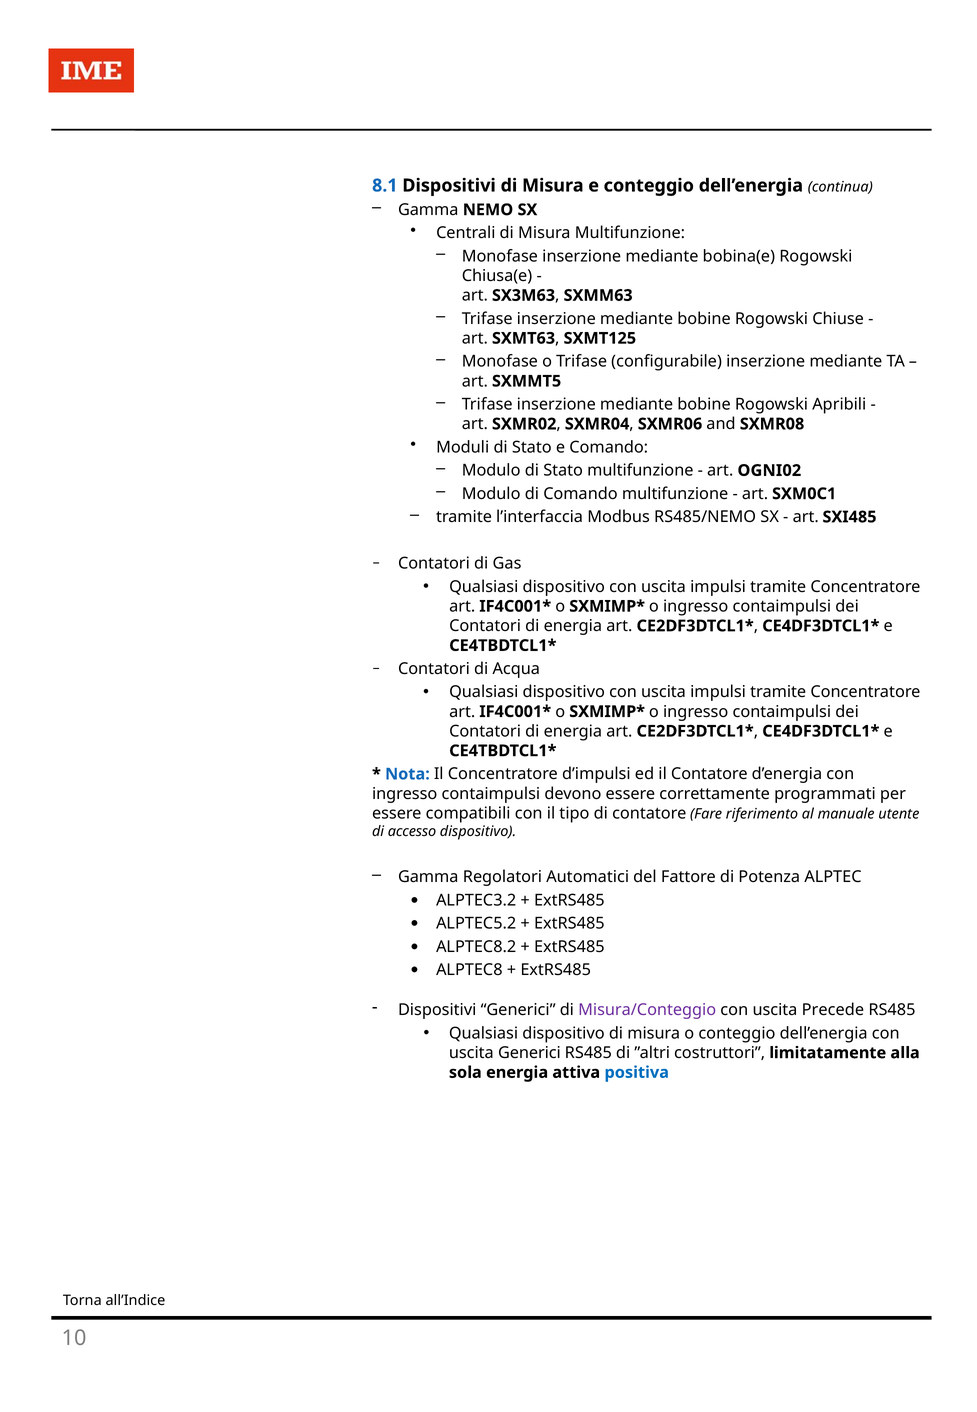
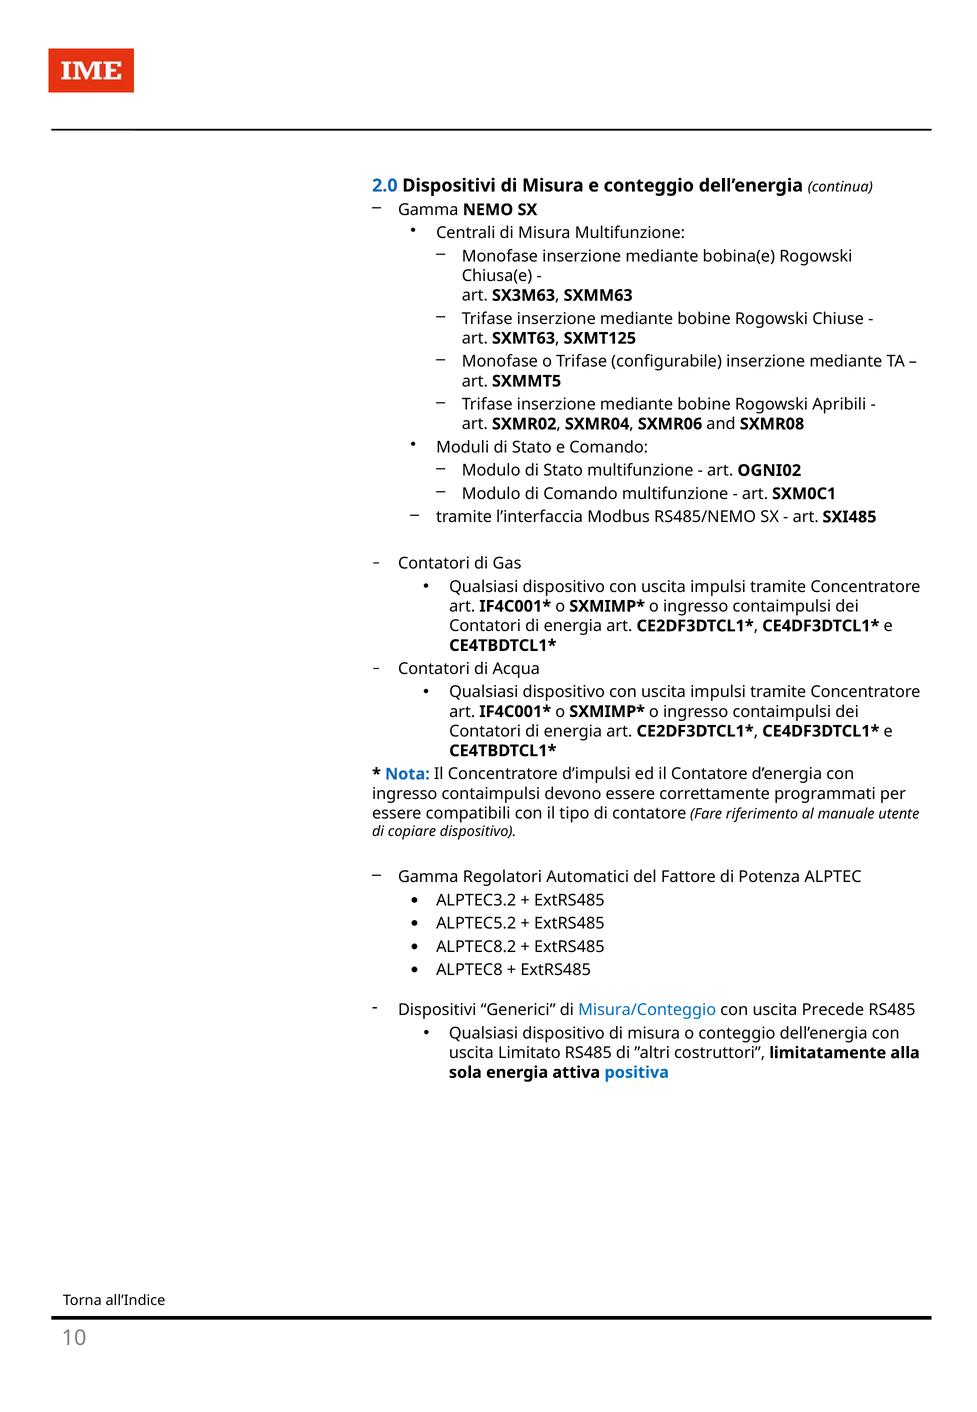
8.1: 8.1 -> 2.0
accesso: accesso -> copiare
Misura/Conteggio colour: purple -> blue
uscita Generici: Generici -> Limitato
